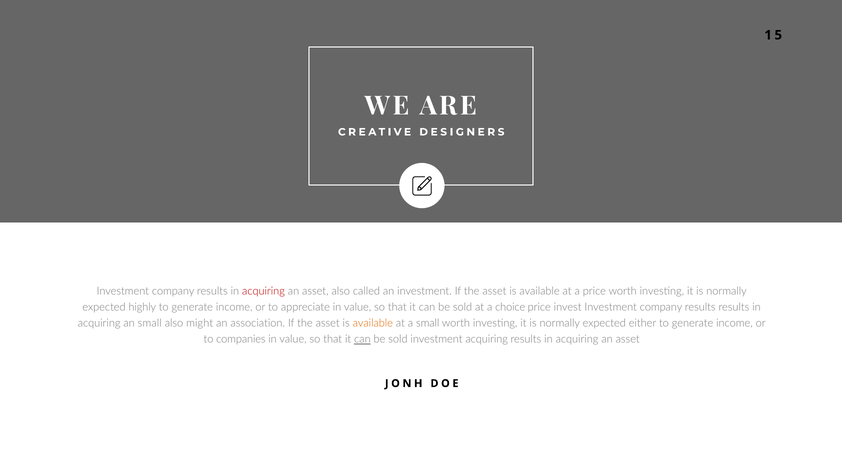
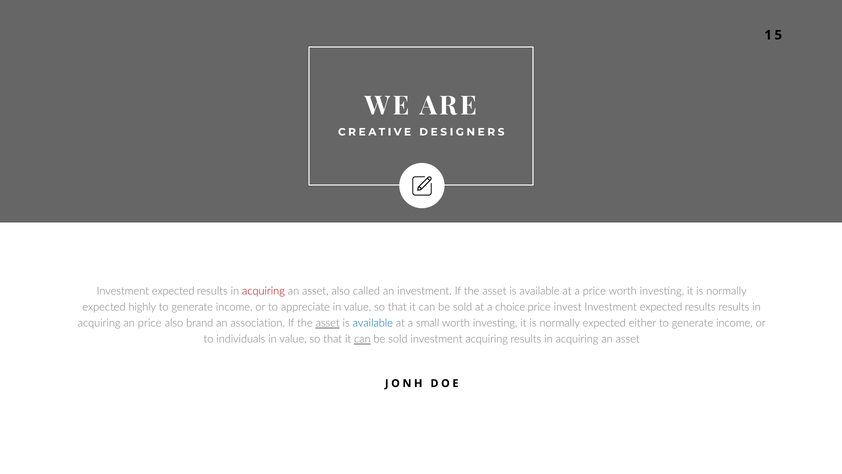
company at (173, 291): company -> expected
invest Investment company: company -> expected
an small: small -> price
might: might -> brand
asset at (328, 323) underline: none -> present
available at (373, 323) colour: orange -> blue
companies: companies -> individuals
